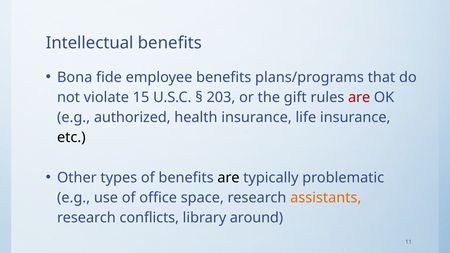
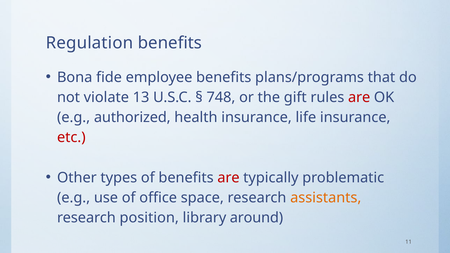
Intellectual: Intellectual -> Regulation
15: 15 -> 13
203: 203 -> 748
etc colour: black -> red
are at (228, 178) colour: black -> red
conflicts: conflicts -> position
